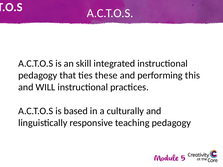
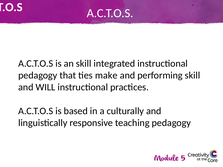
these: these -> make
performing this: this -> skill
